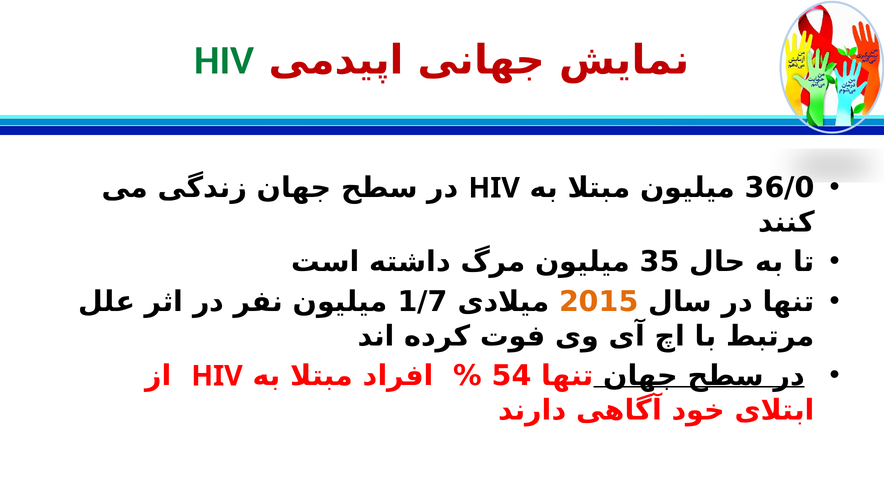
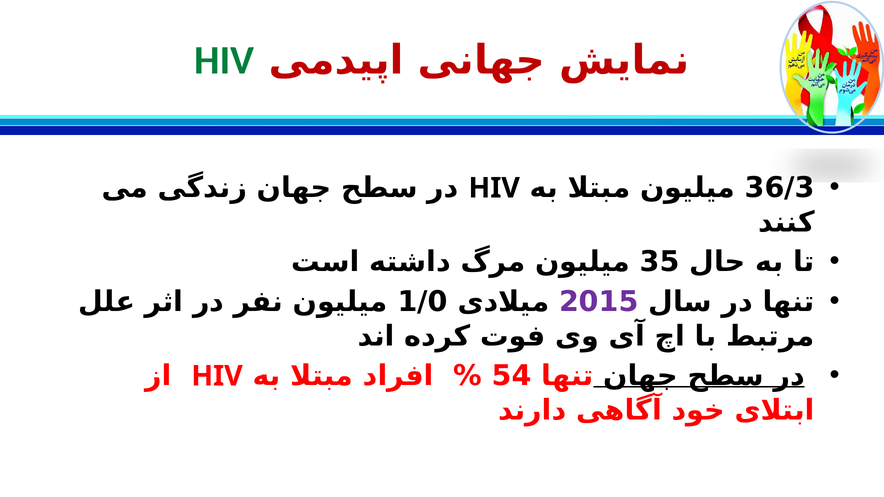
36/0: 36/0 -> 36/3
1/7: 1/7 -> 1/0
2015 colour: orange -> purple
